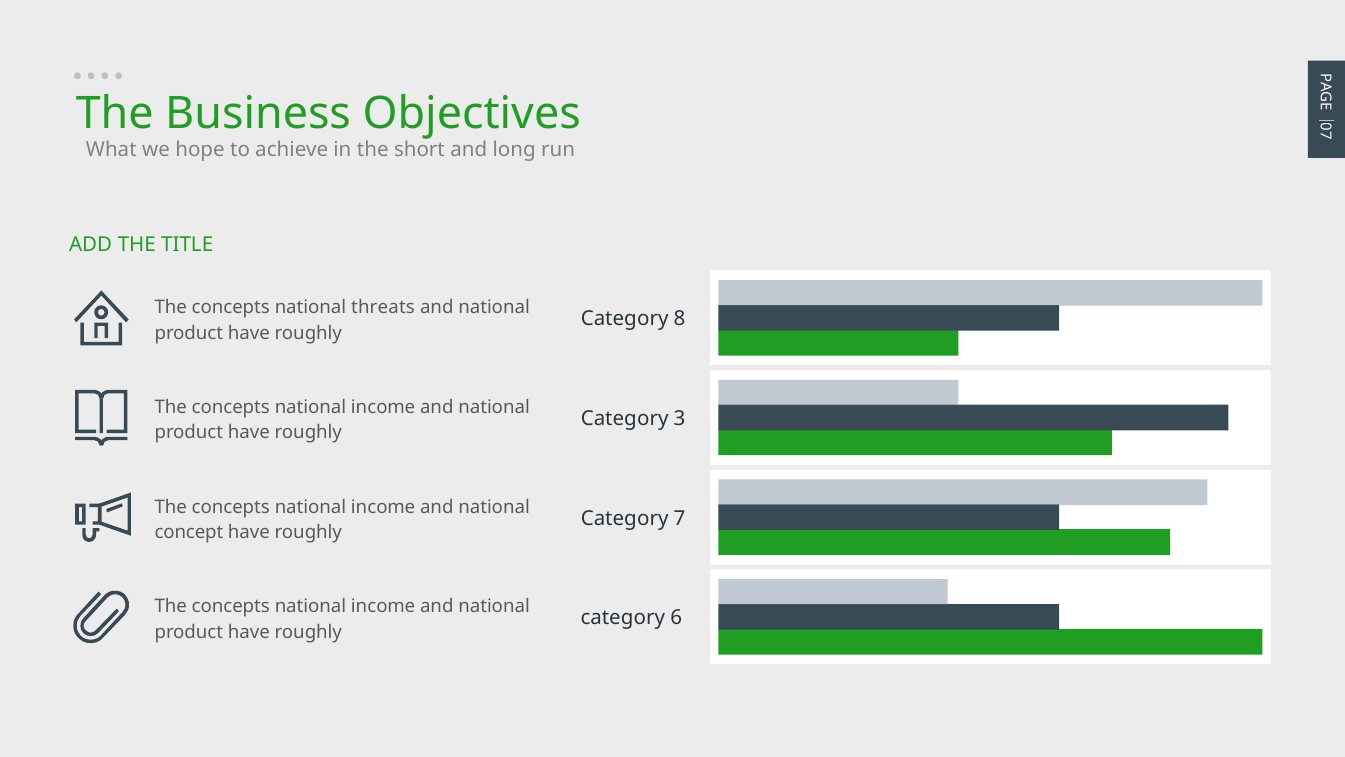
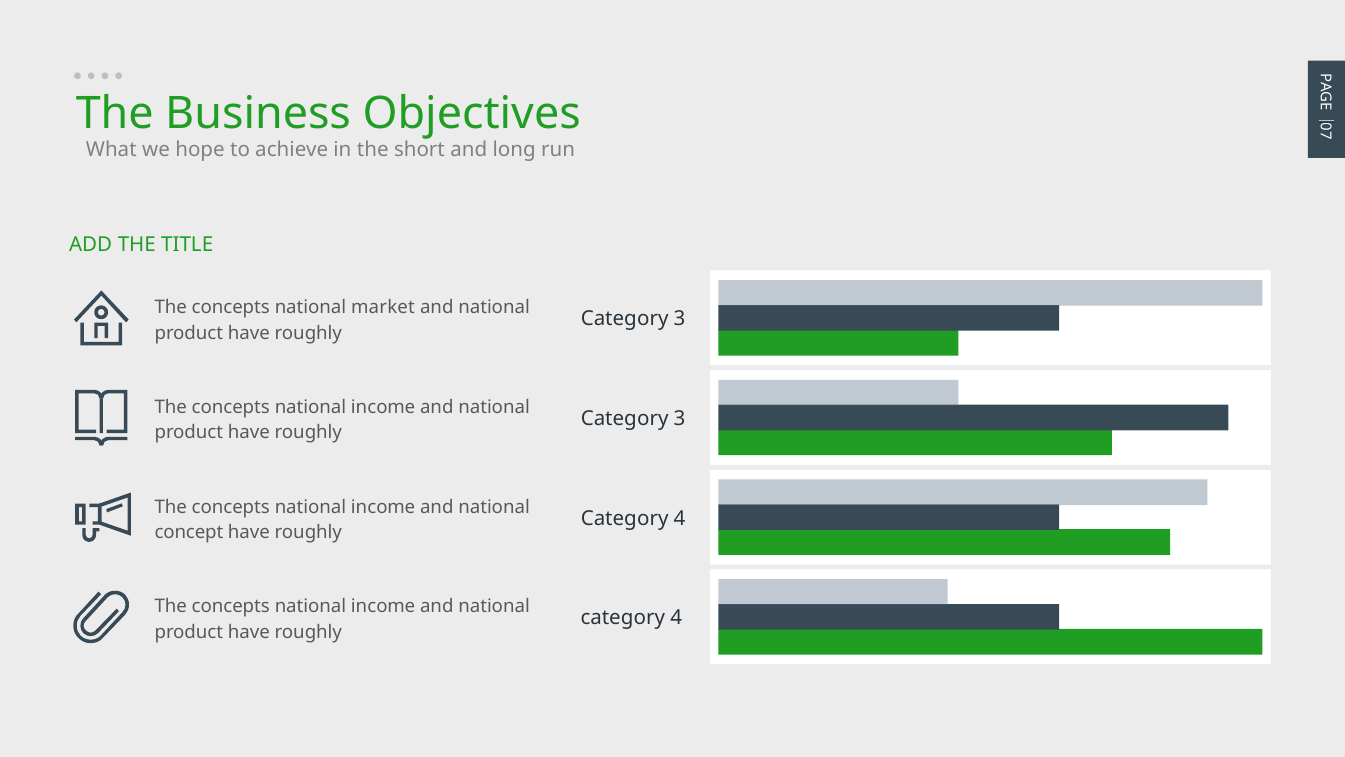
threats: threats -> market
8 at (680, 319): 8 -> 3
7 at (680, 518): 7 -> 4
6 at (676, 618): 6 -> 4
